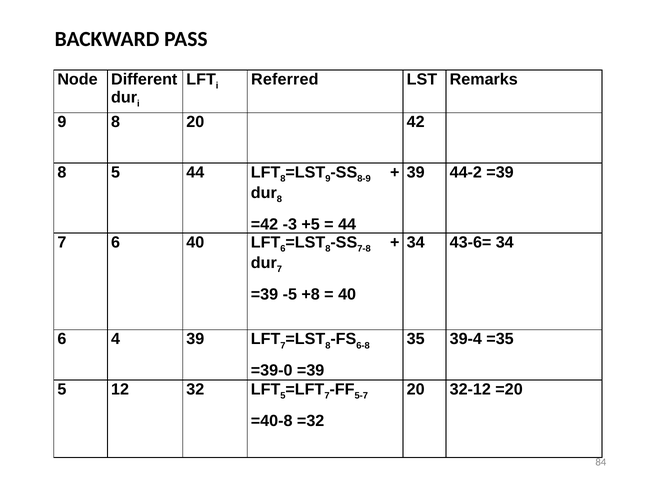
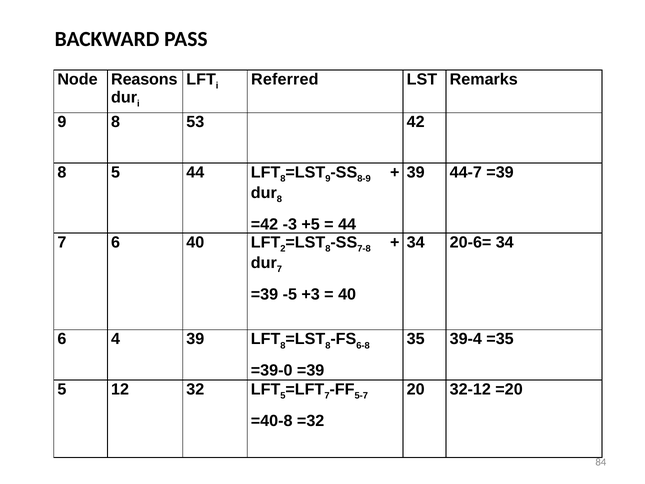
Different: Different -> Reasons
8 20: 20 -> 53
44-2: 44-2 -> 44-7
6 at (283, 248): 6 -> 2
43-6=: 43-6= -> 20-6=
+8: +8 -> +3
7 at (283, 345): 7 -> 8
